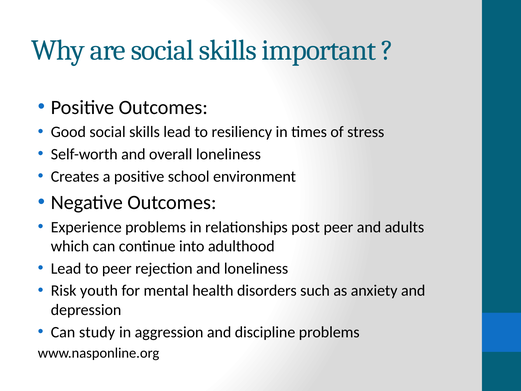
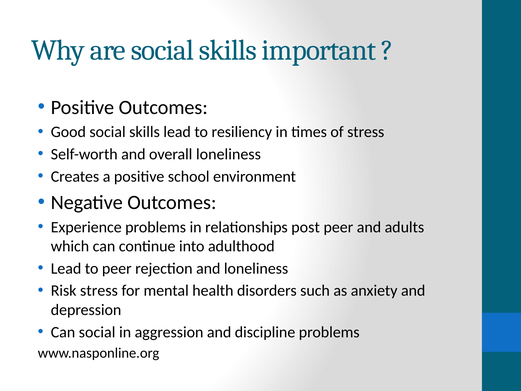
Risk youth: youth -> stress
Can study: study -> social
